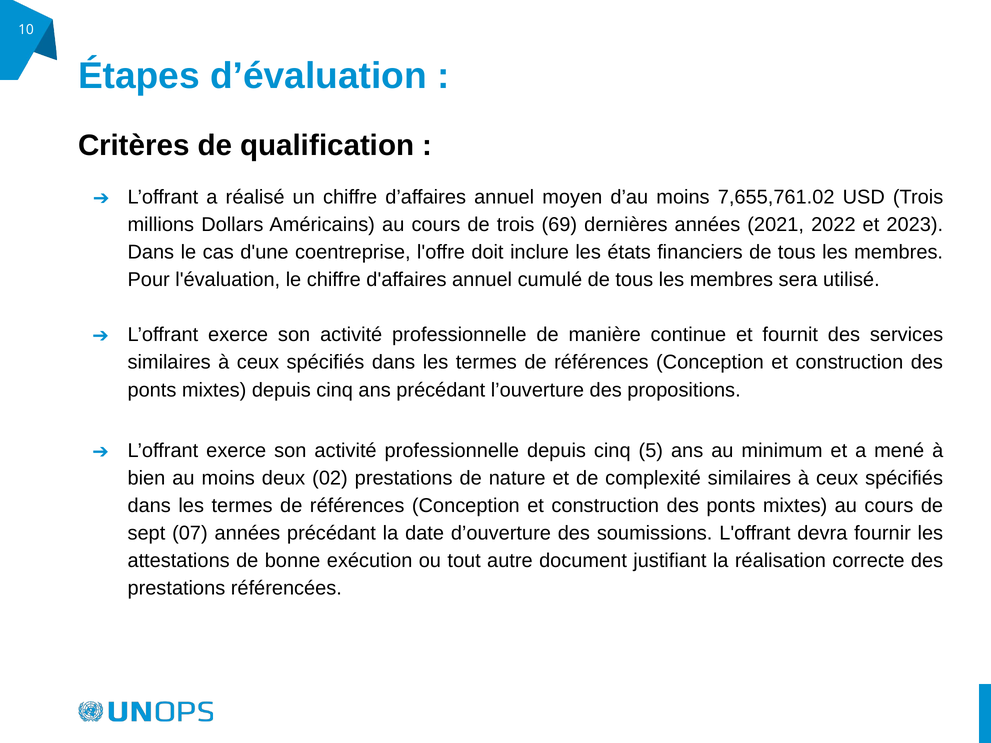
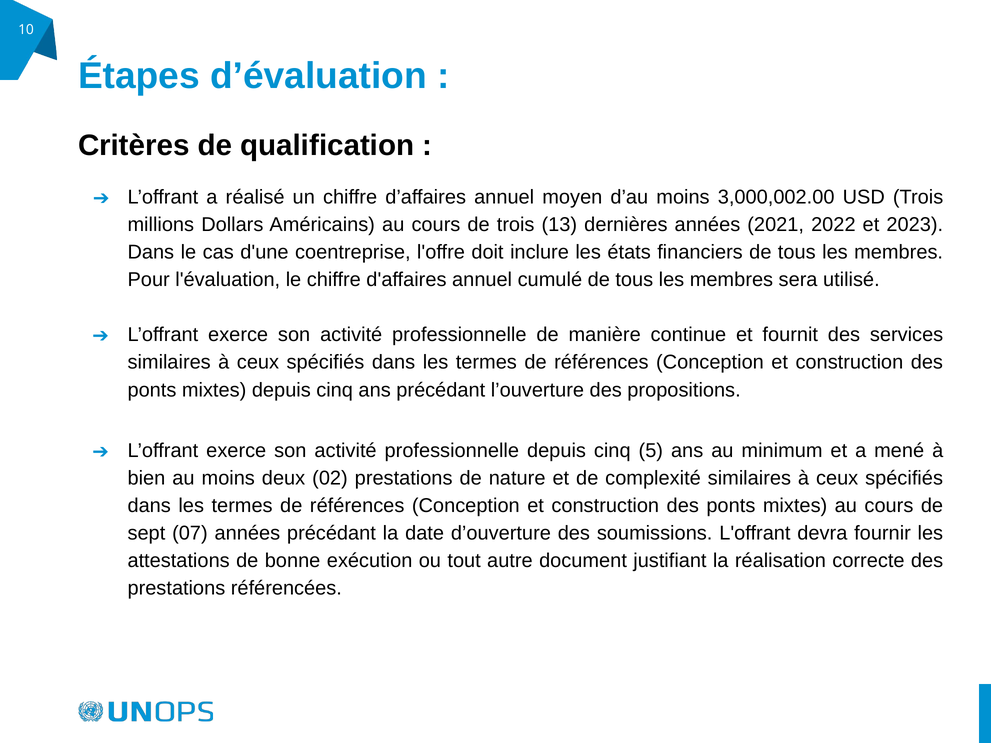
7,655,761.02: 7,655,761.02 -> 3,000,002.00
69: 69 -> 13
